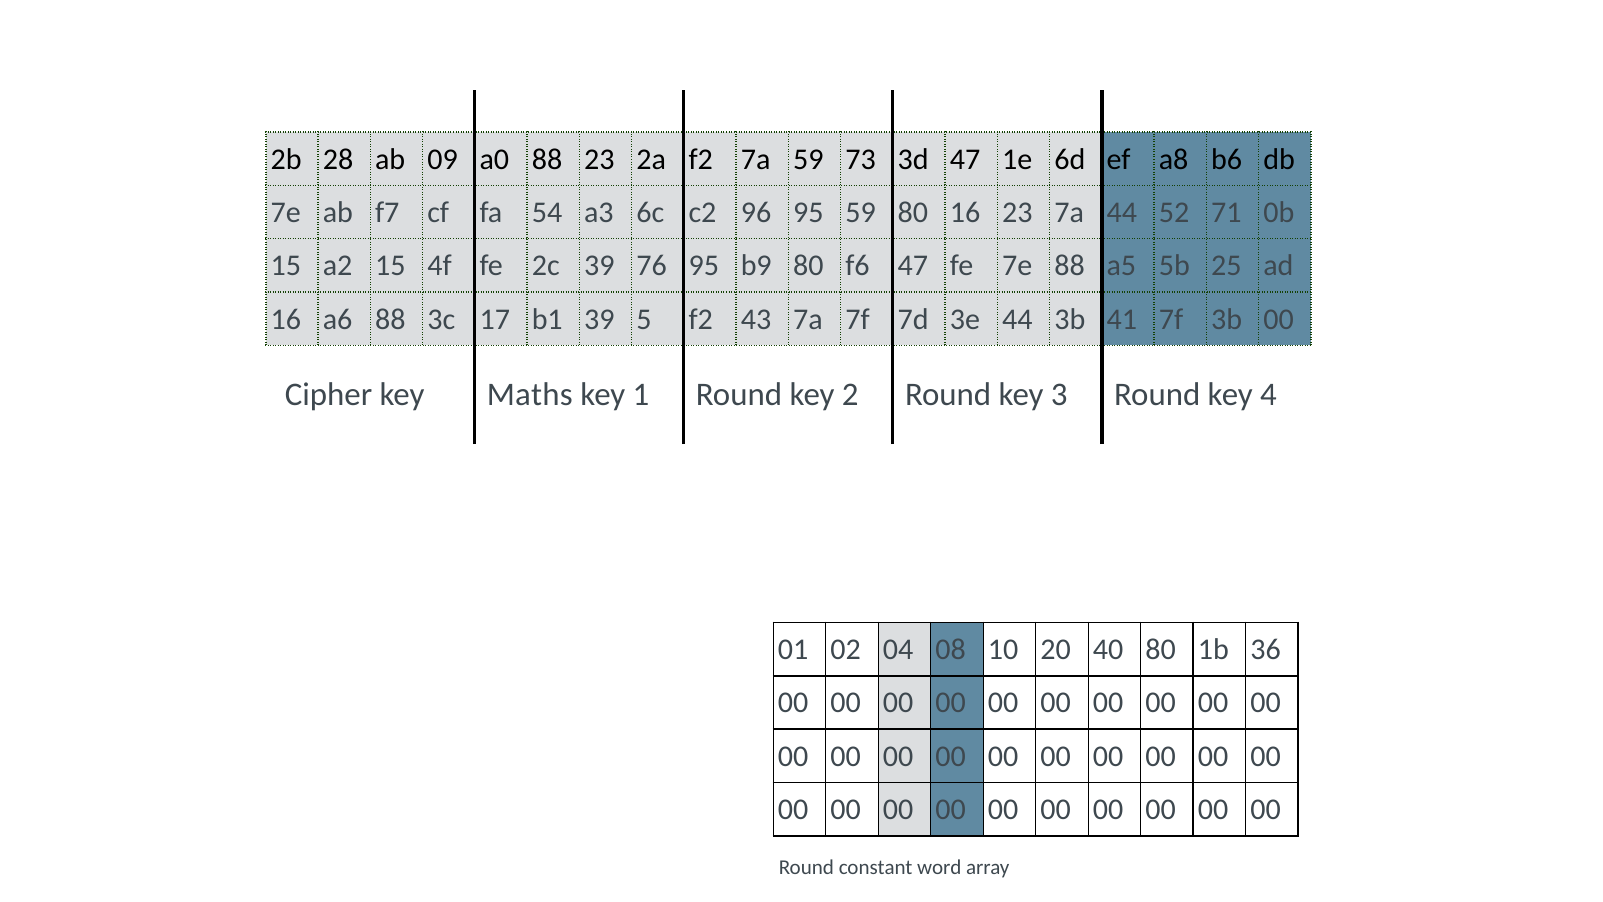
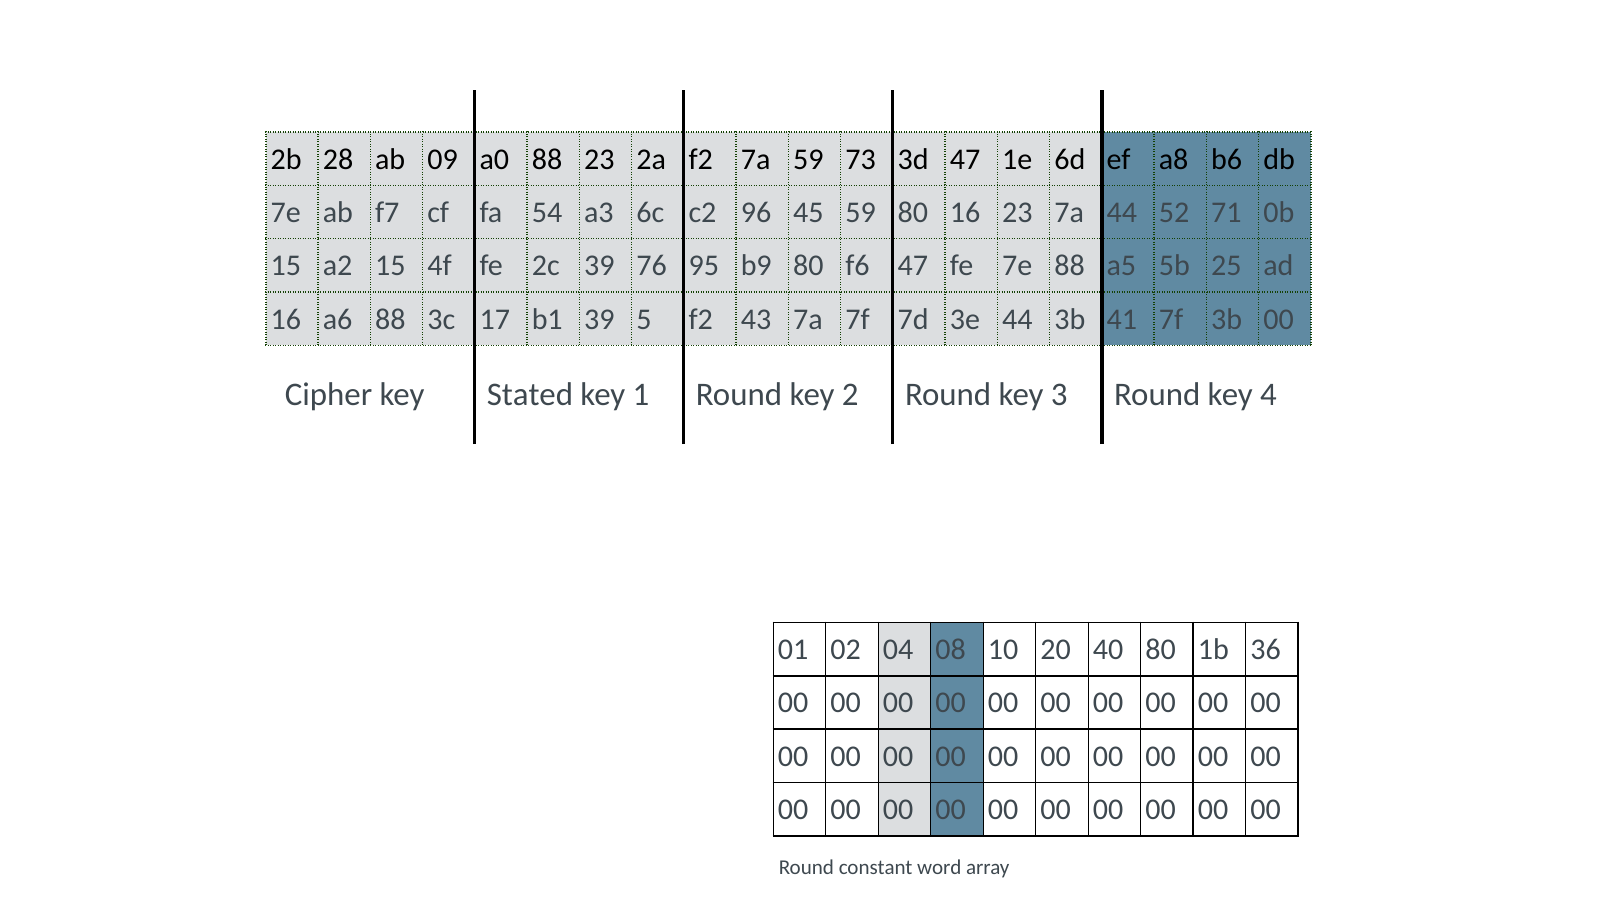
96 95: 95 -> 45
Maths: Maths -> Stated
